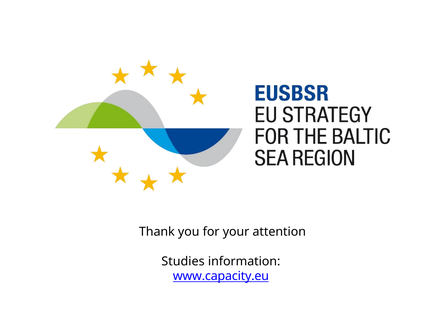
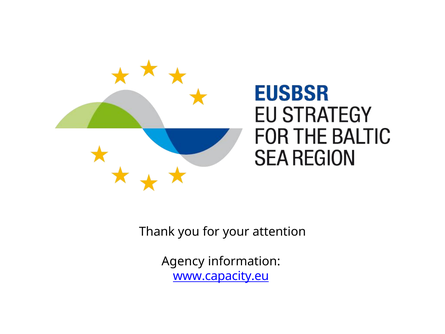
Studies: Studies -> Agency
